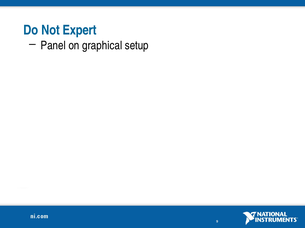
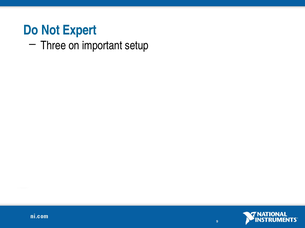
Panel: Panel -> Three
graphical: graphical -> important
